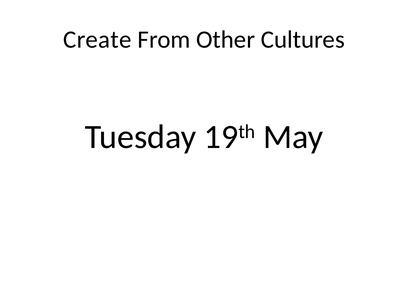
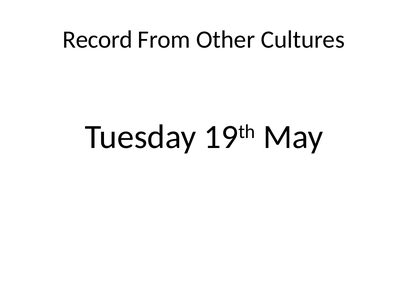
Create: Create -> Record
